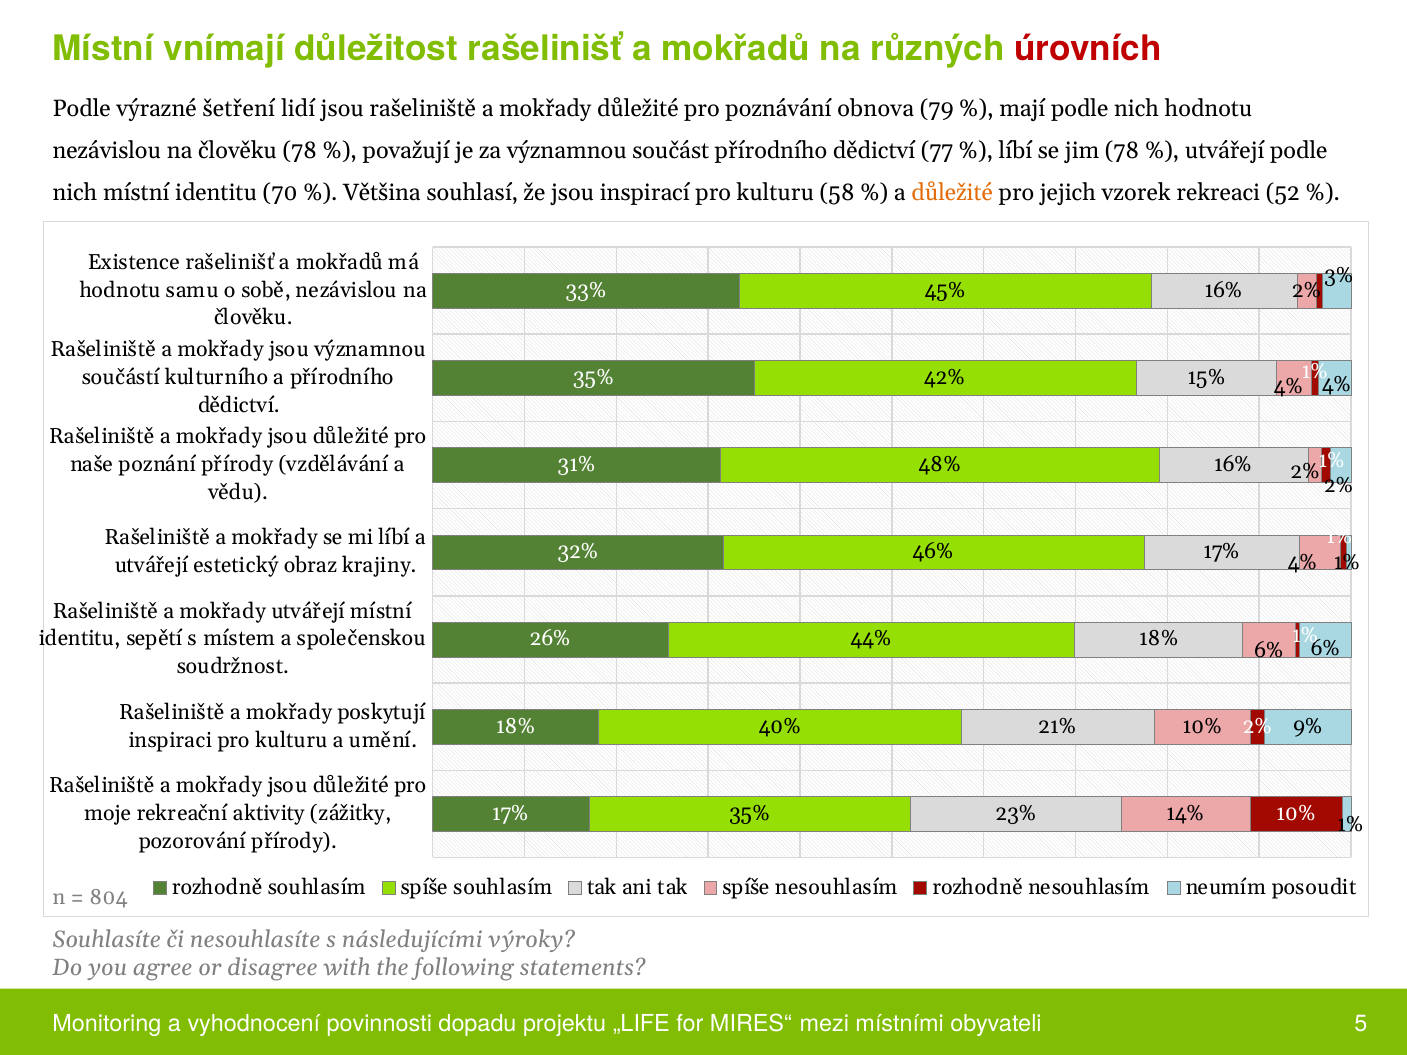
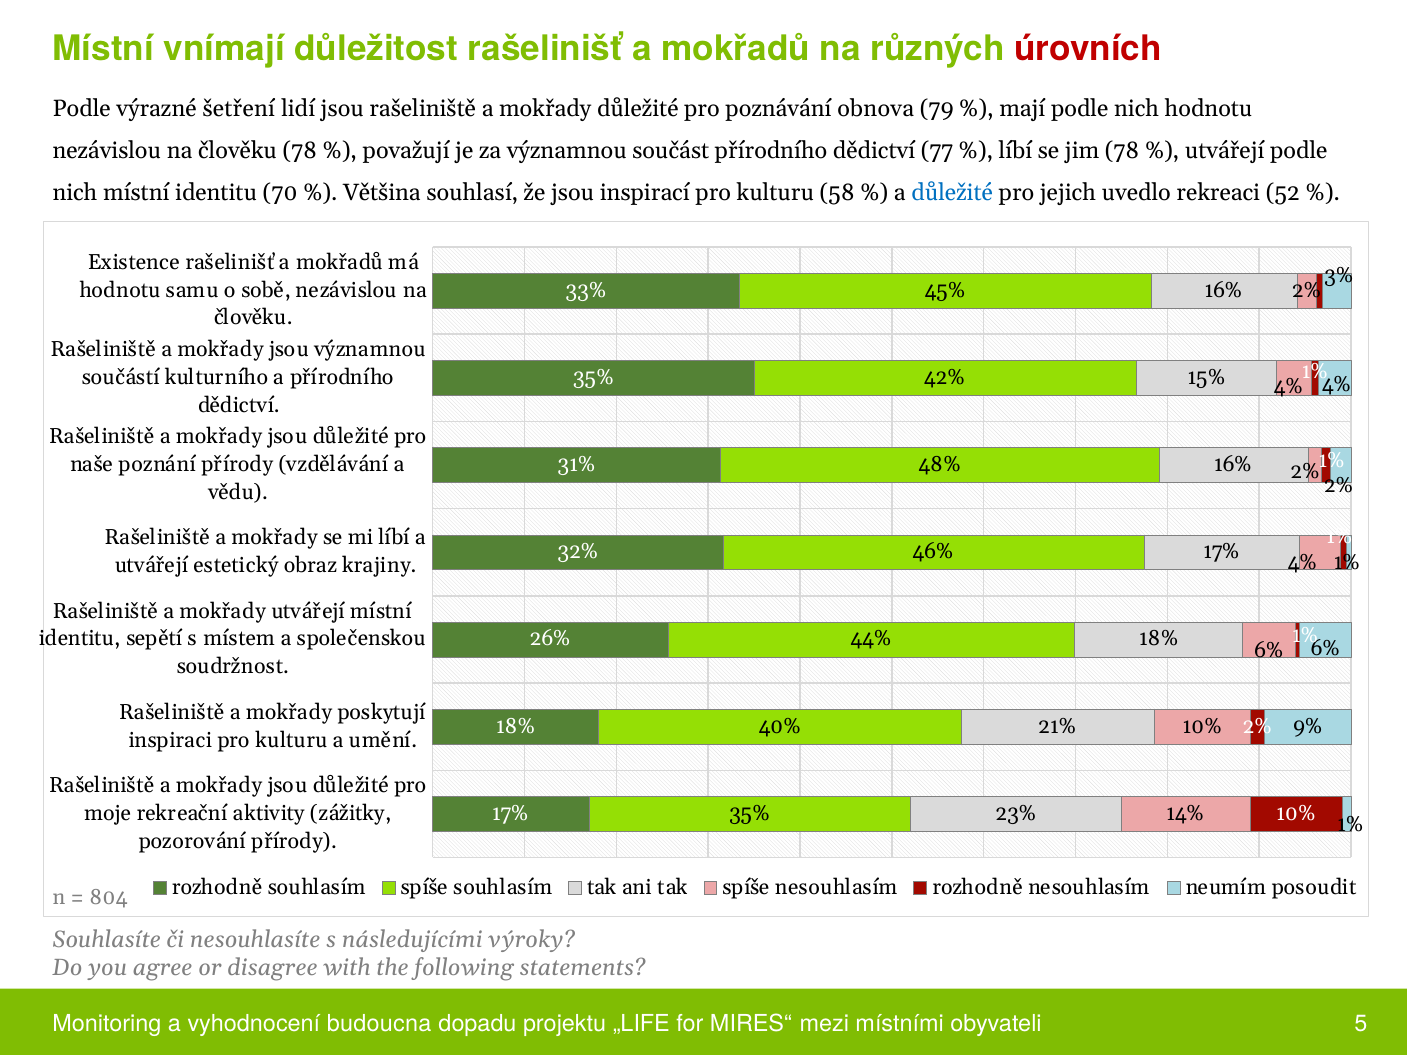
důležité at (952, 193) colour: orange -> blue
vzorek: vzorek -> uvedlo
povinnosti: povinnosti -> budoucna
